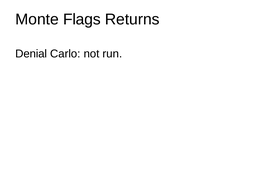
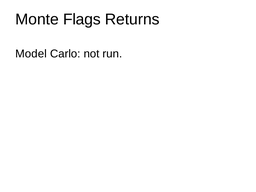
Denial: Denial -> Model
